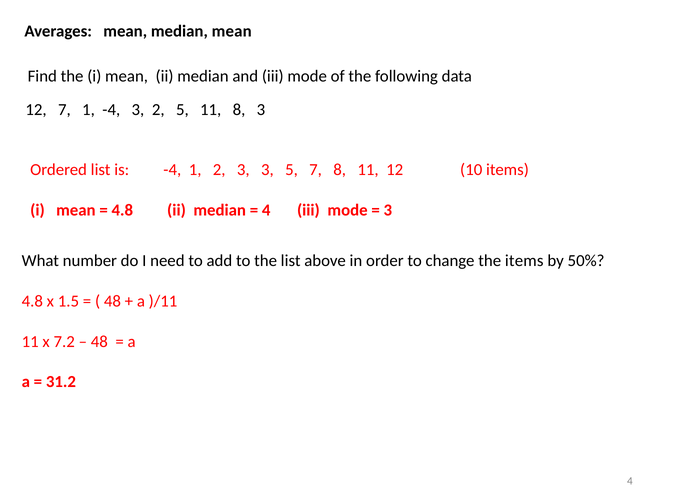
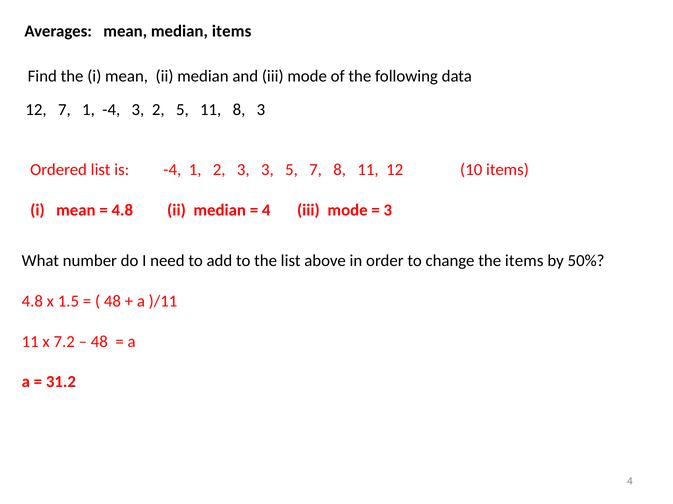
median mean: mean -> items
